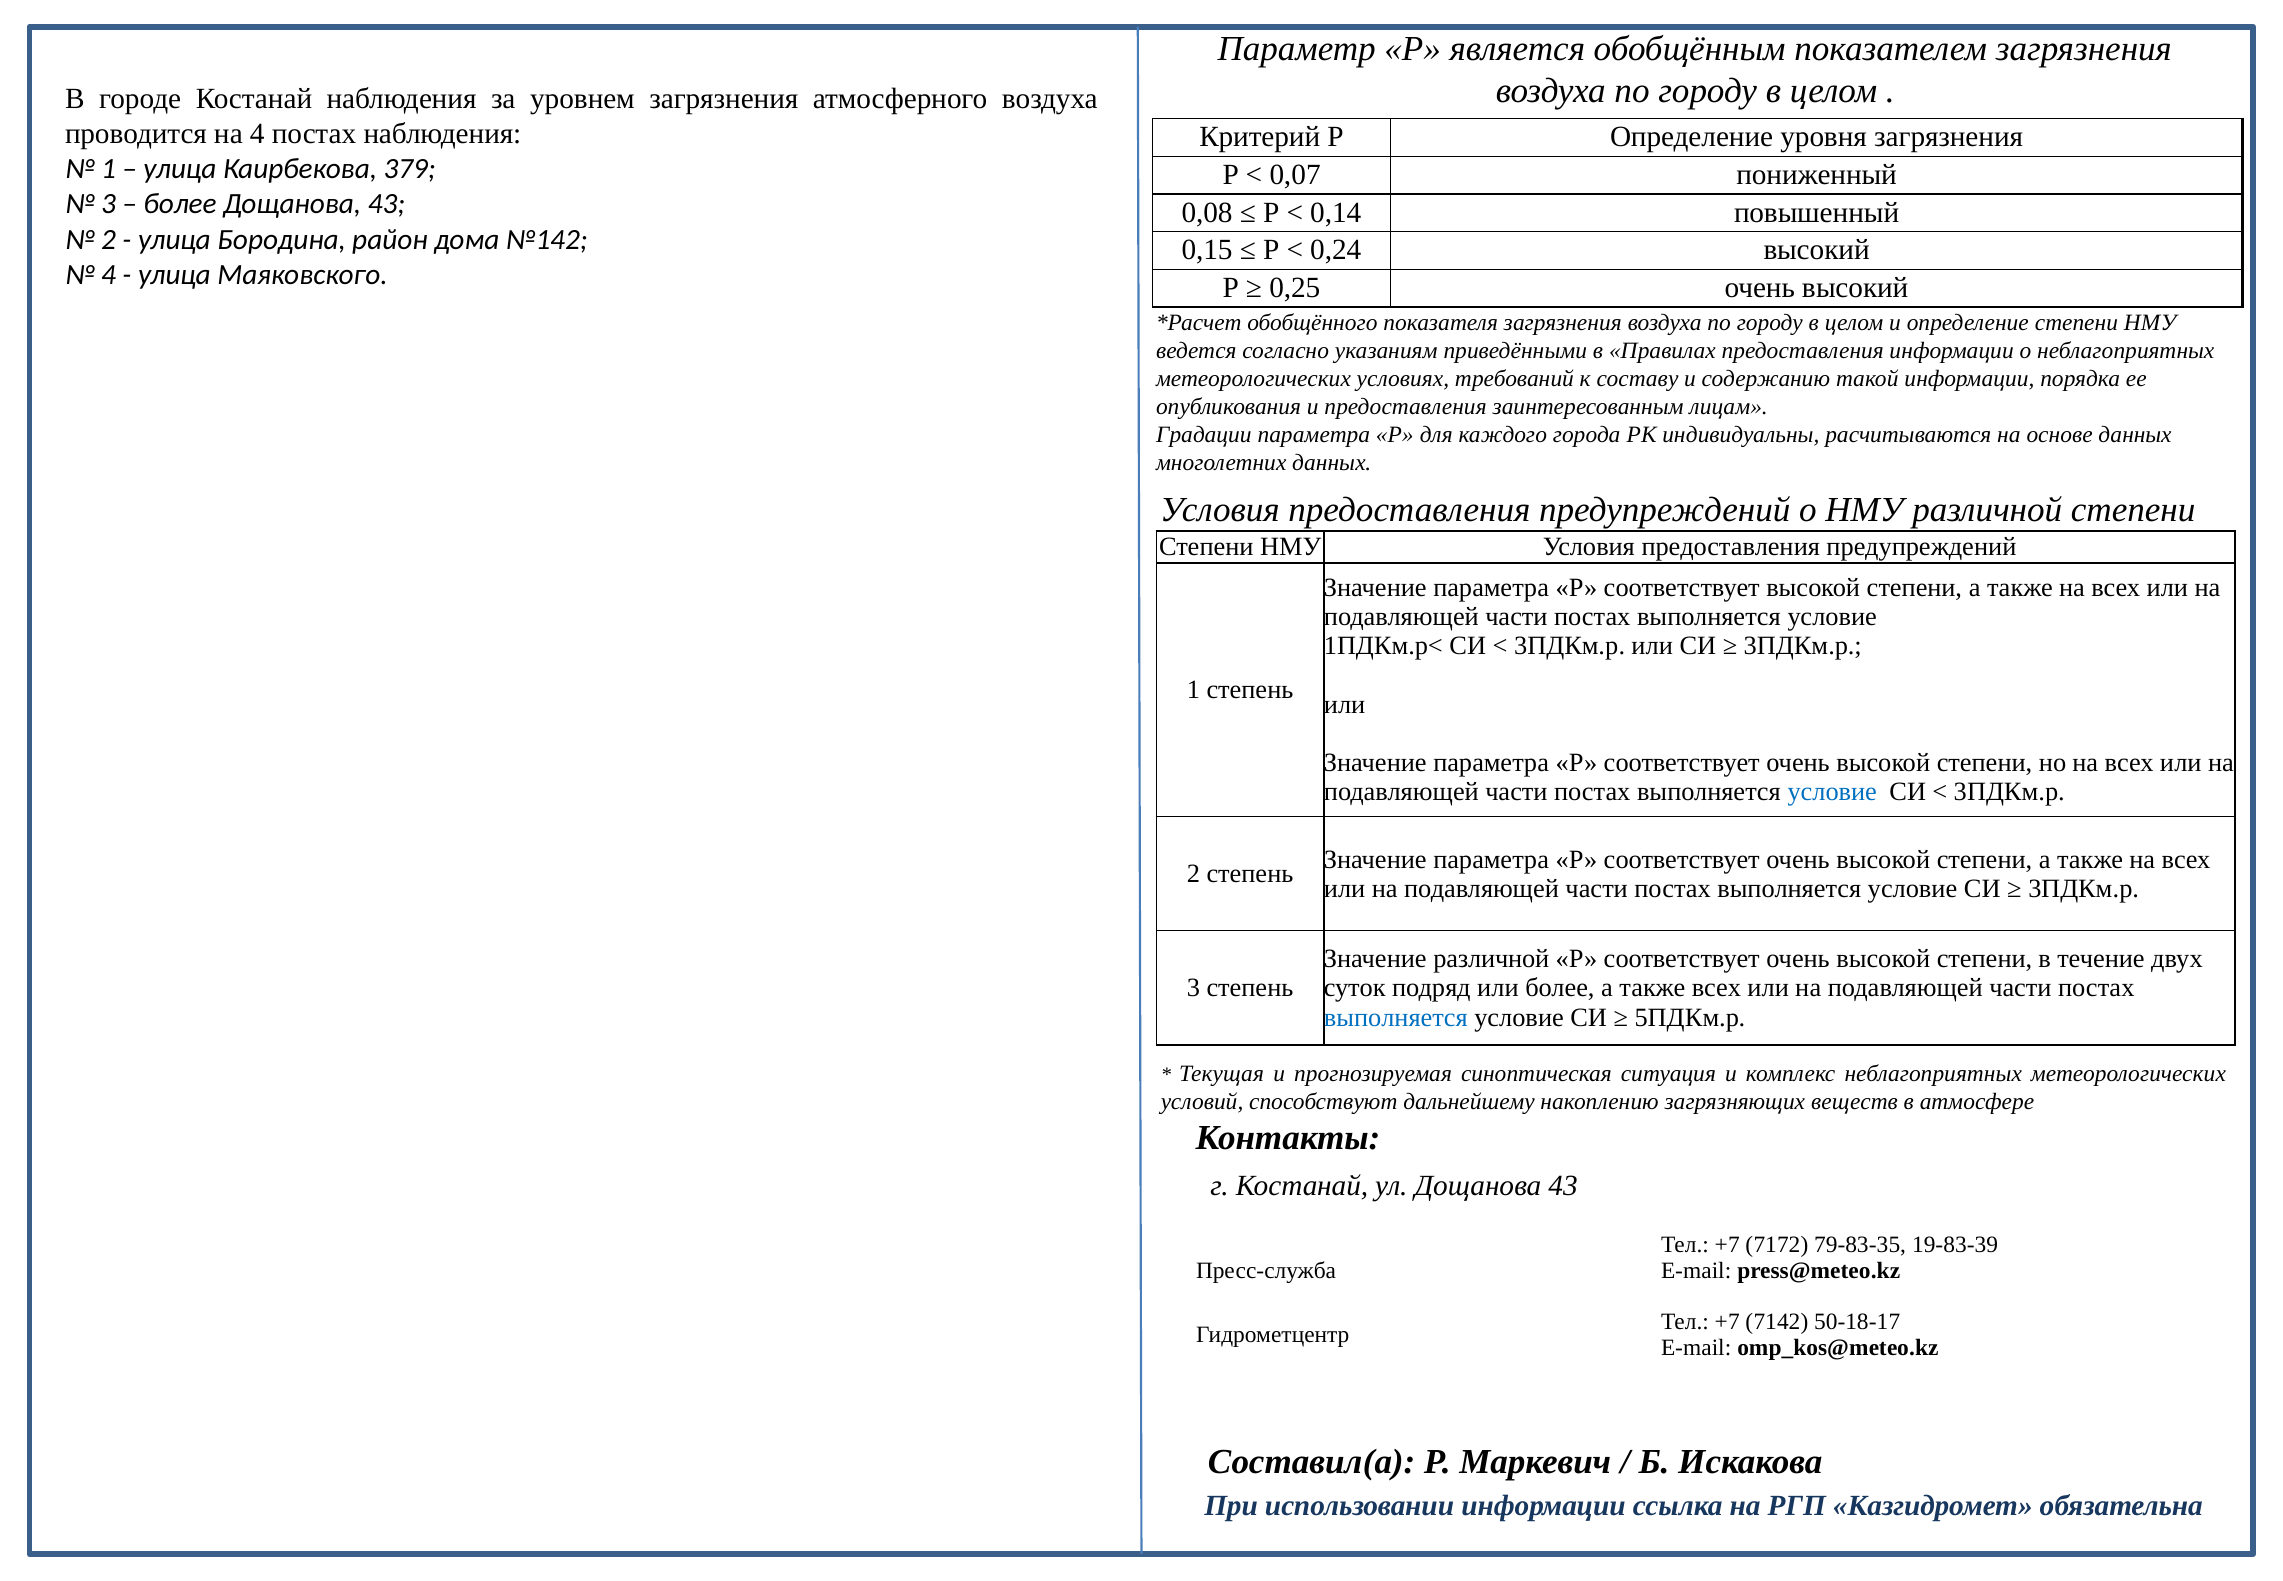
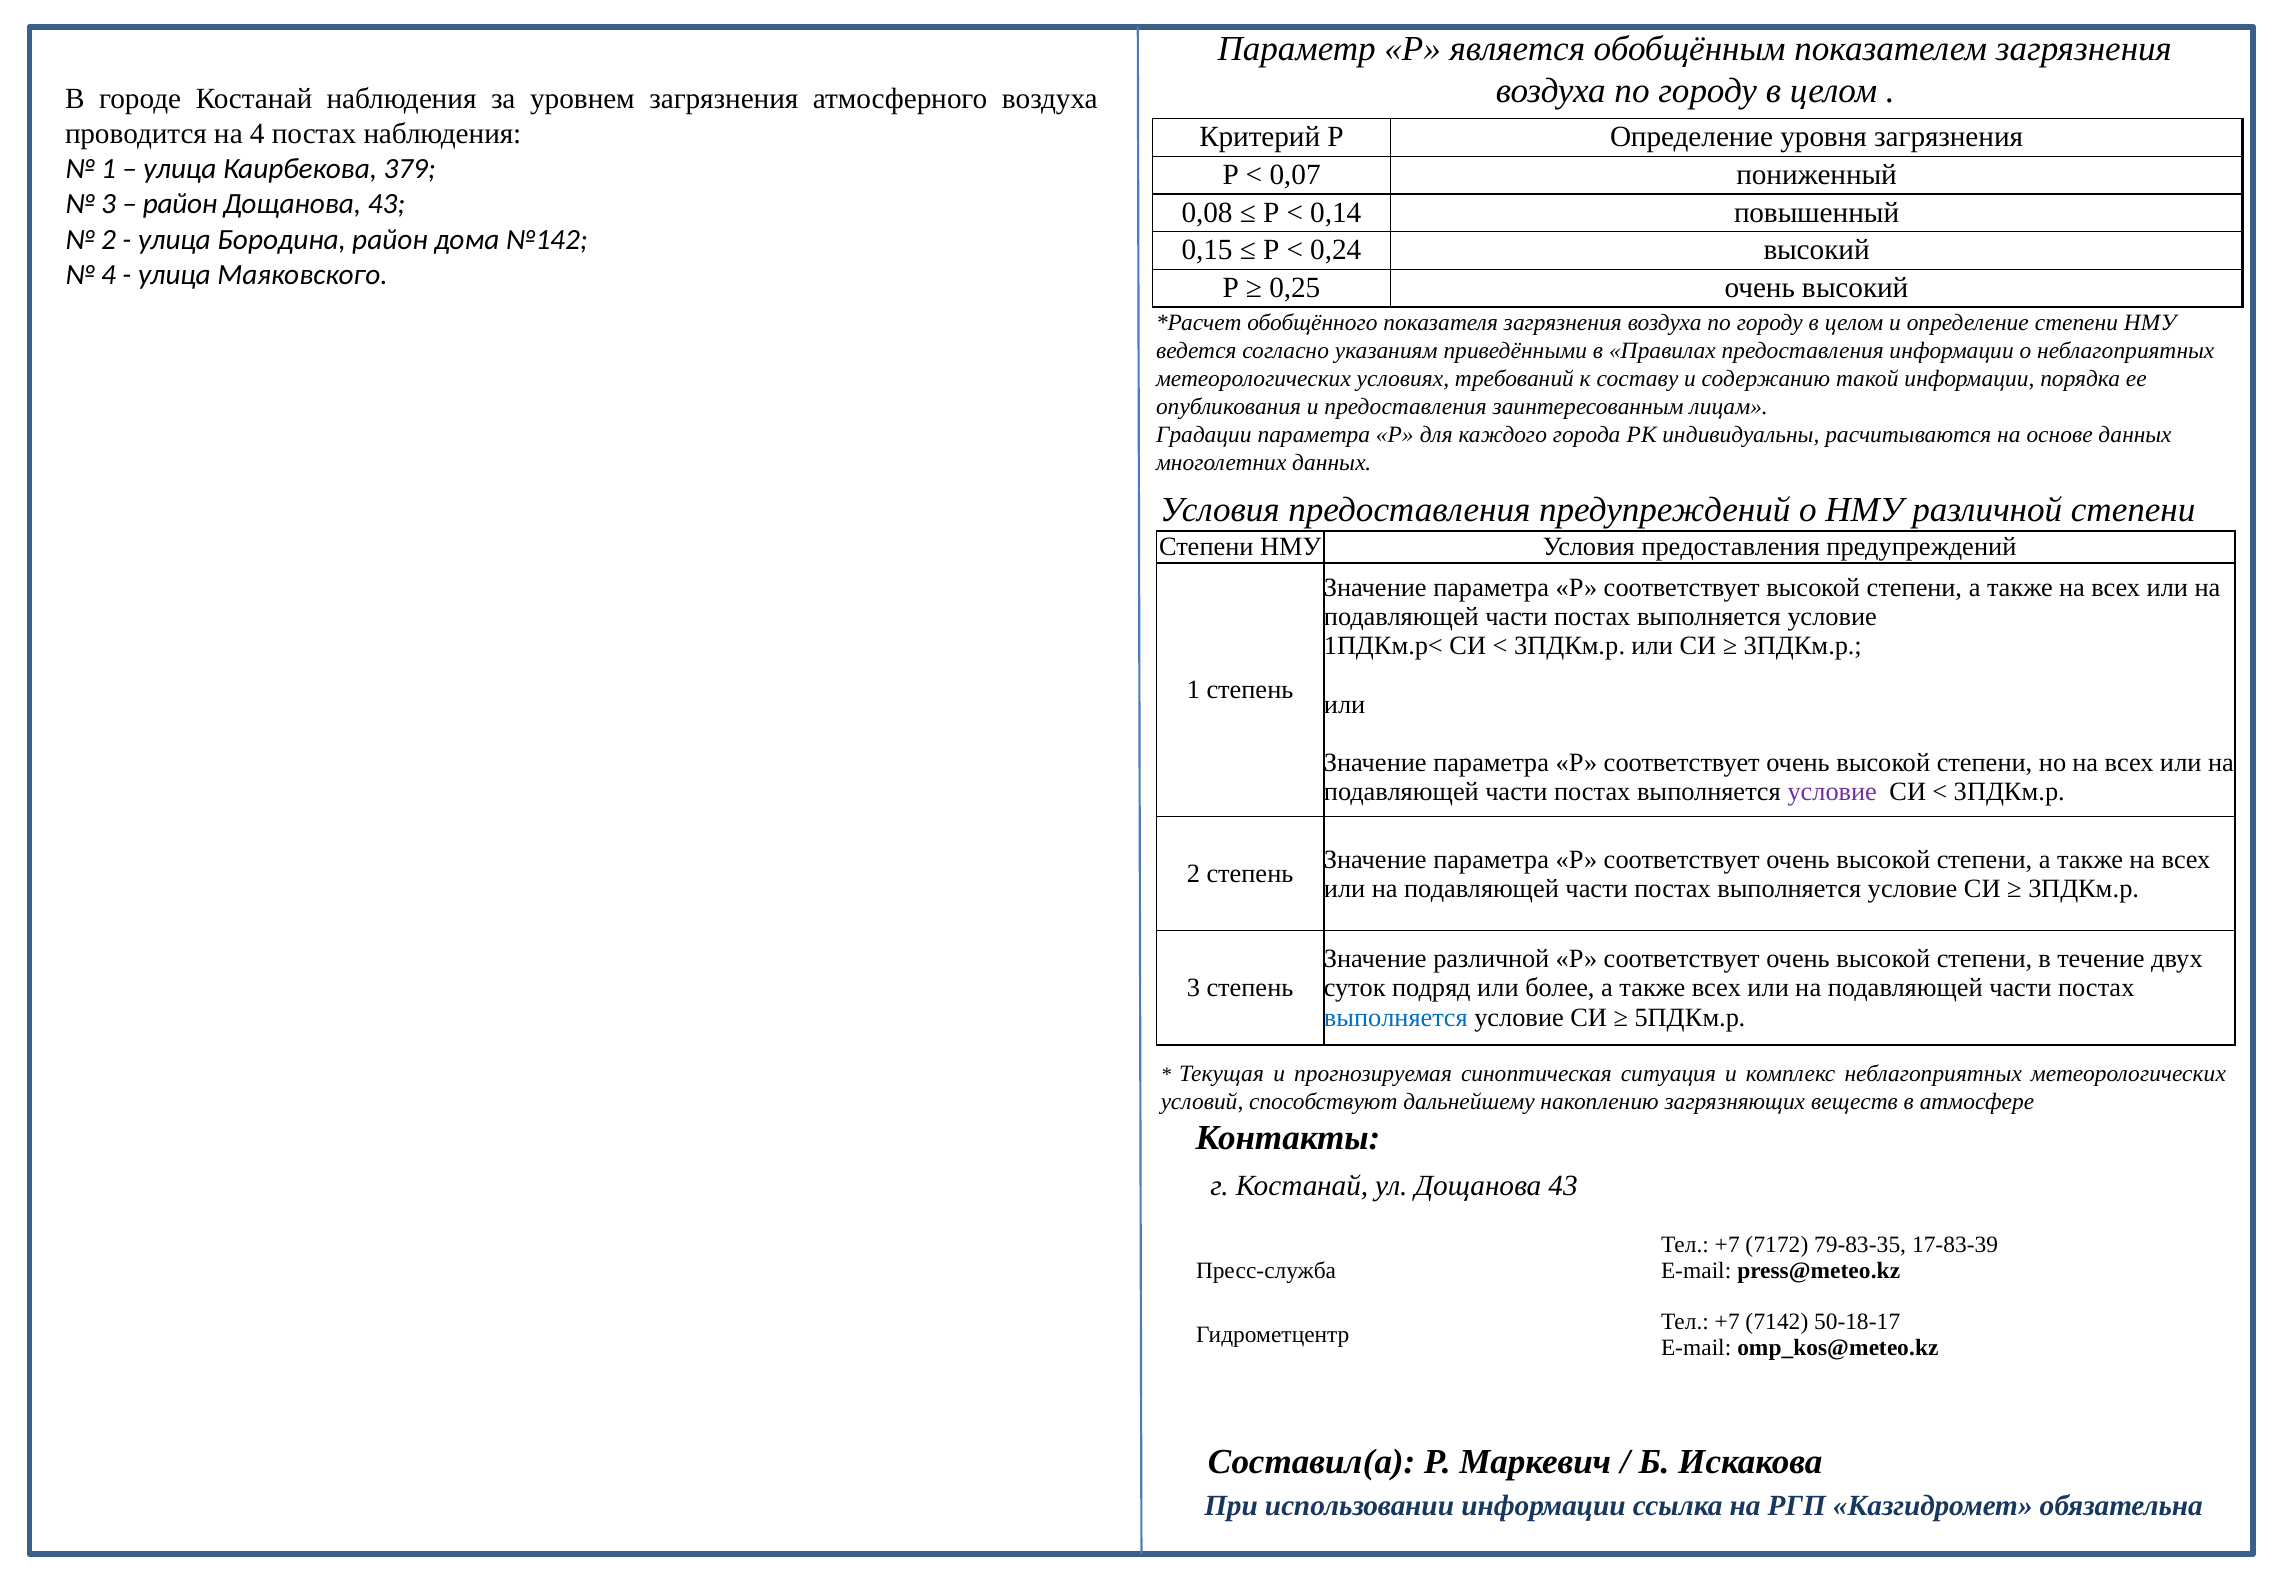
более at (180, 204): более -> район
условие at (1832, 792) colour: blue -> purple
19-83-39: 19-83-39 -> 17-83-39
